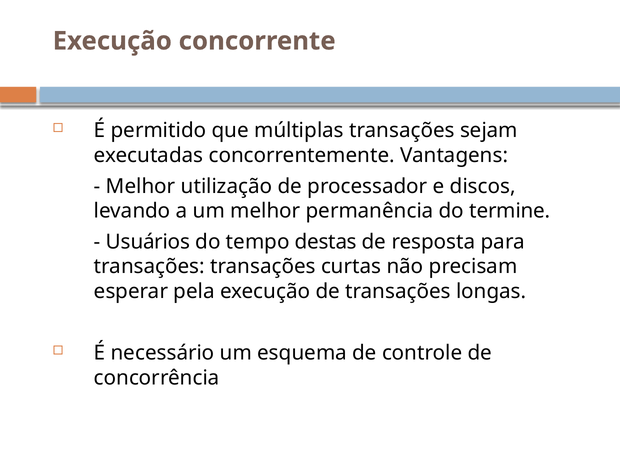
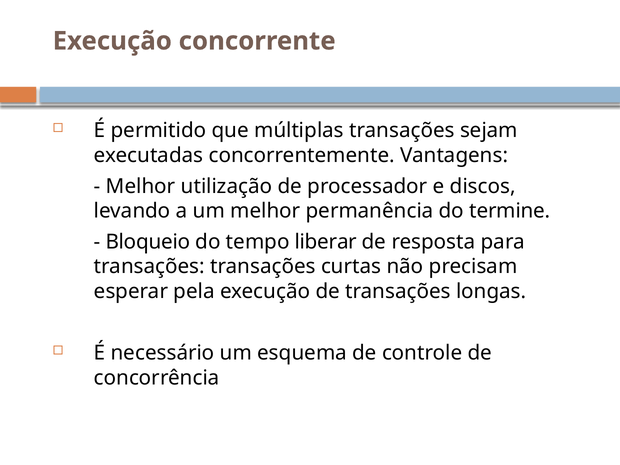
Usuários: Usuários -> Bloqueio
destas: destas -> liberar
